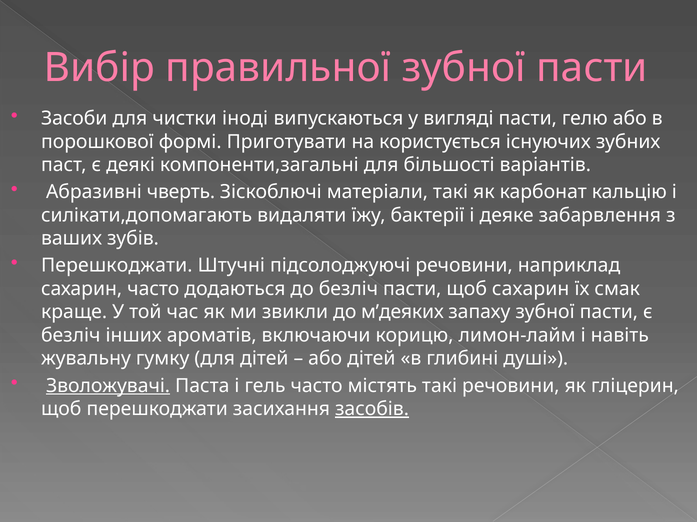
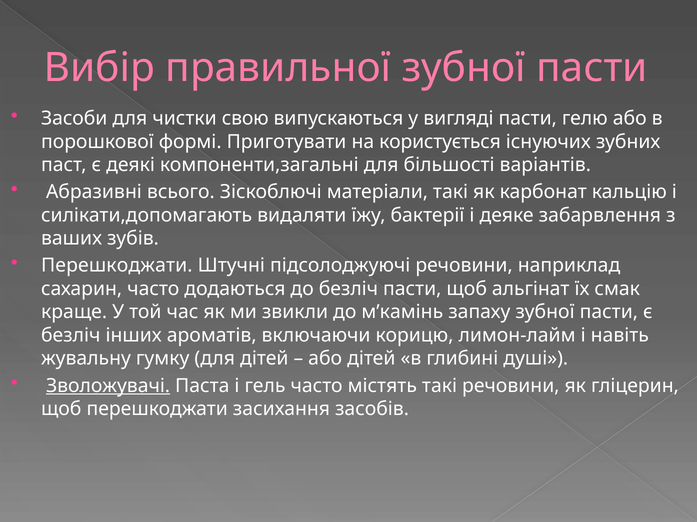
іноді: іноді -> свою
чверть: чверть -> всього
щоб сахарин: сахарин -> альгінат
м’деяких: м’деяких -> м’камінь
засобів underline: present -> none
